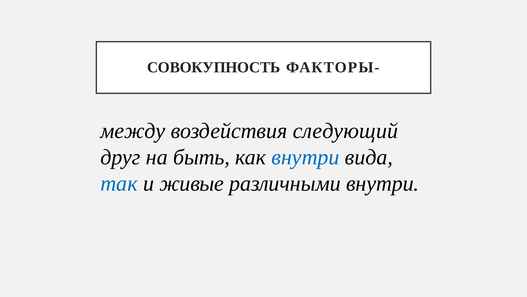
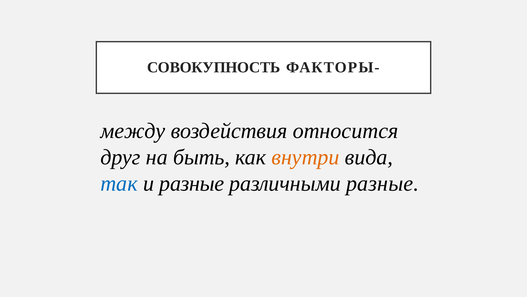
следующий: следующий -> относится
внутри at (306, 157) colour: blue -> orange
и живые: живые -> разные
различными внутри: внутри -> разные
